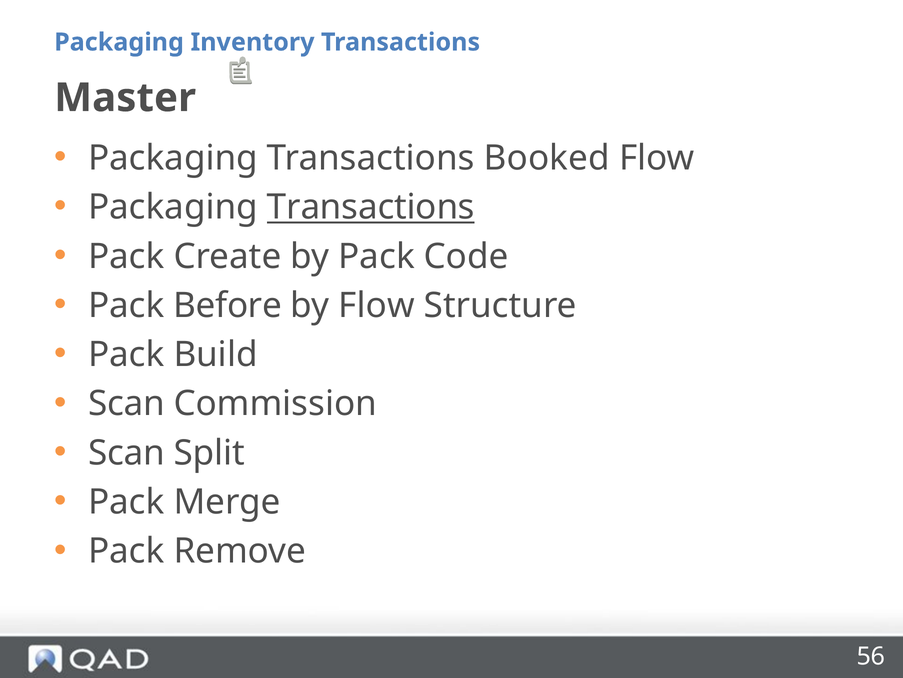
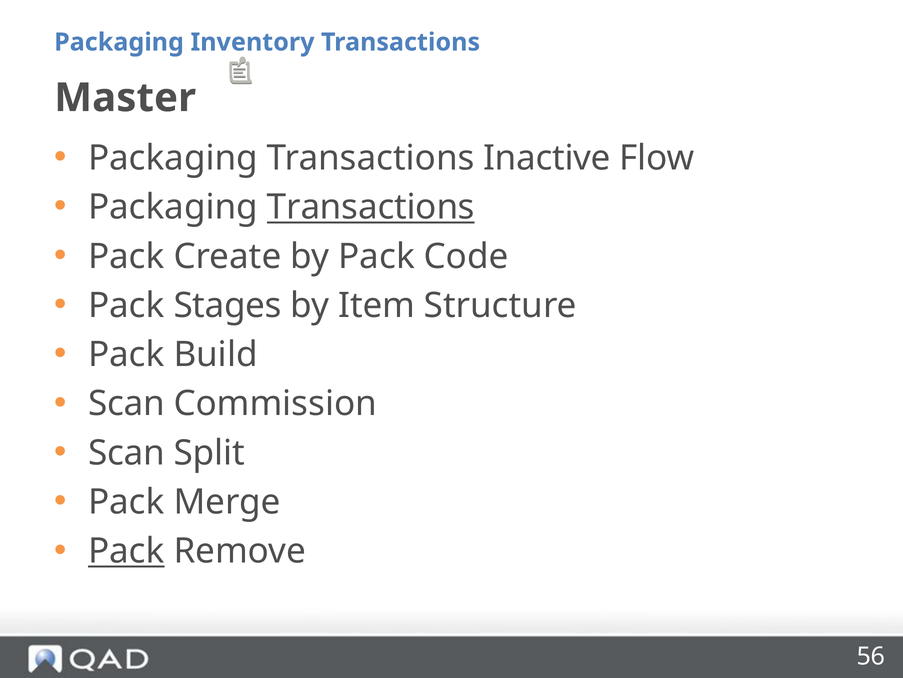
Booked: Booked -> Inactive
Before: Before -> Stages
by Flow: Flow -> Item
Pack at (126, 551) underline: none -> present
